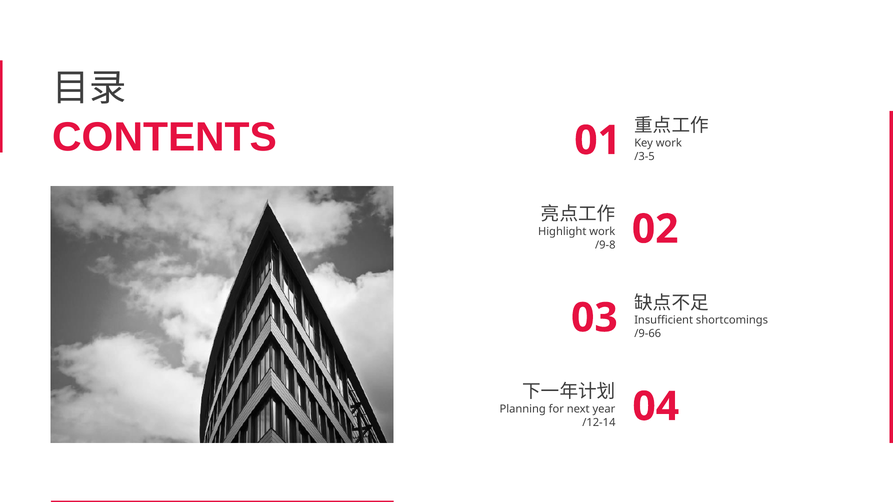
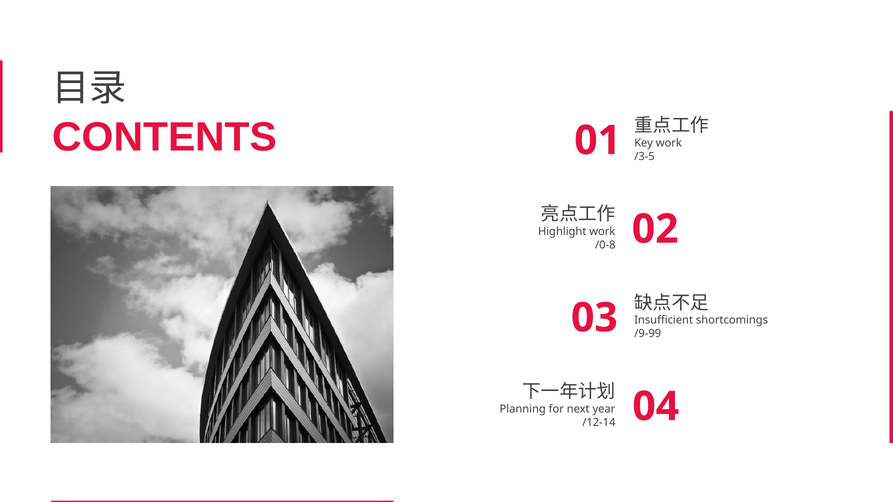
/9-8: /9-8 -> /0-8
/9-66: /9-66 -> /9-99
